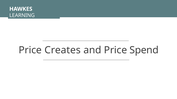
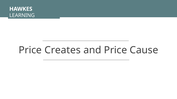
Spend: Spend -> Cause
